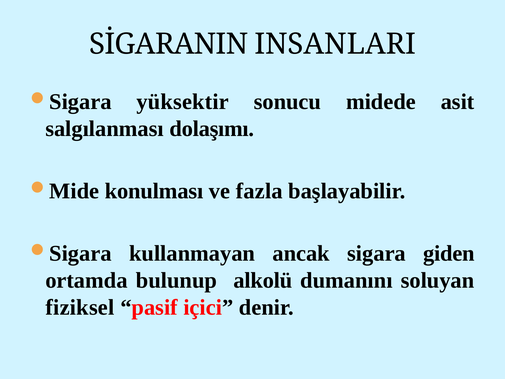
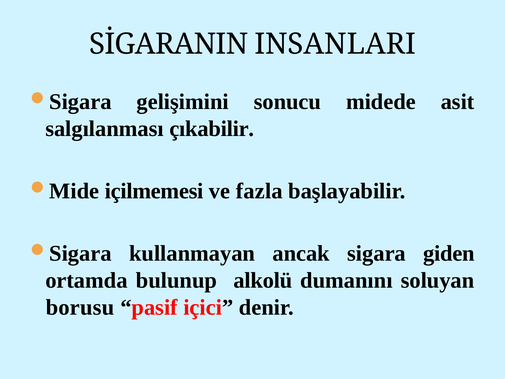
yüksektir: yüksektir -> gelişimini
dolaşımı: dolaşımı -> çıkabilir
konulması: konulması -> içilmemesi
fiziksel: fiziksel -> borusu
